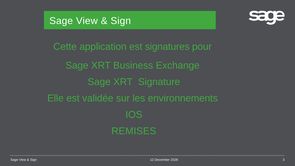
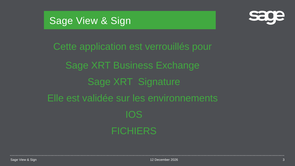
signatures: signatures -> verrouillés
REMISES: REMISES -> FICHIERS
